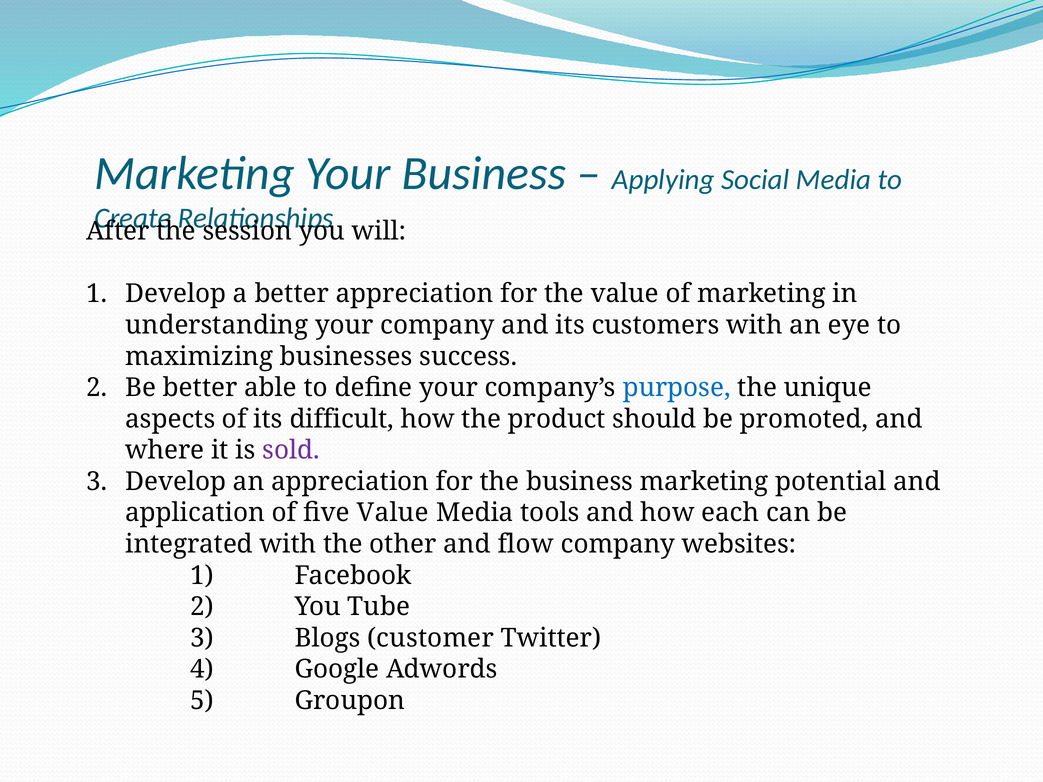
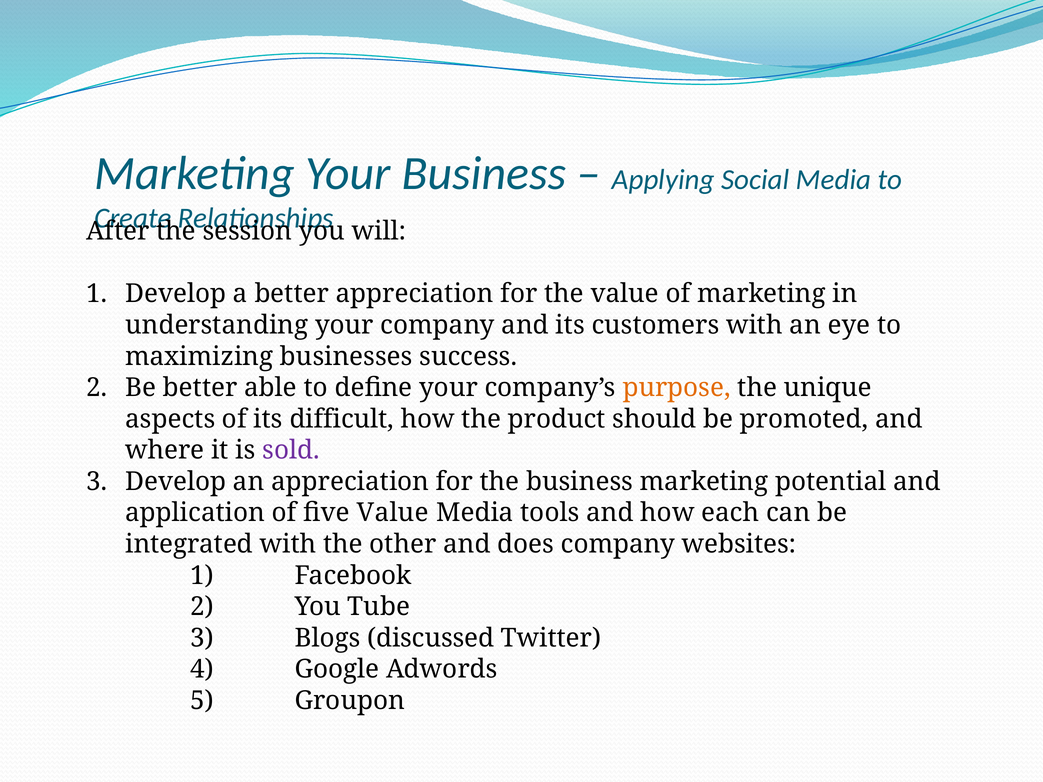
purpose colour: blue -> orange
flow: flow -> does
customer: customer -> discussed
